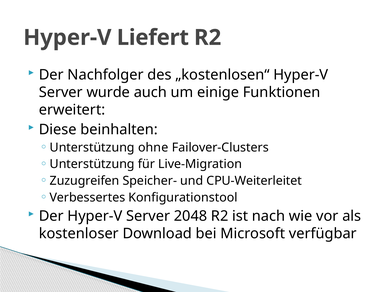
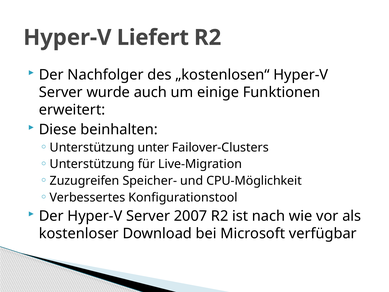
ohne: ohne -> unter
CPU-Weiterleitet: CPU-Weiterleitet -> CPU-Möglichkeit
2048: 2048 -> 2007
